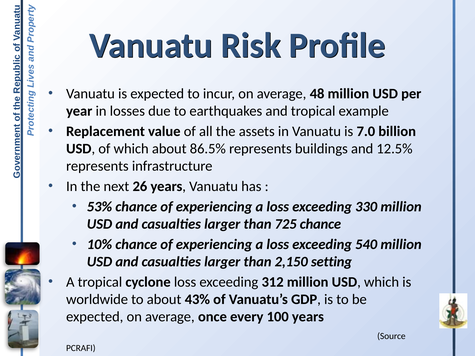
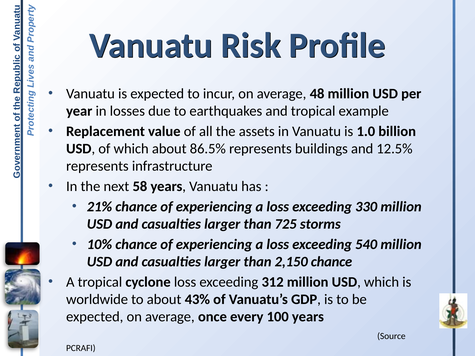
7.0: 7.0 -> 1.0
26: 26 -> 58
53%: 53% -> 21%
725 chance: chance -> storms
2,150 setting: setting -> chance
